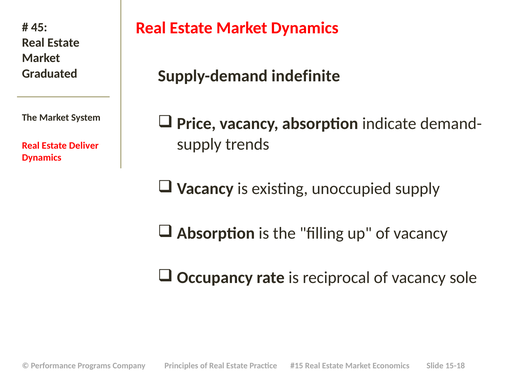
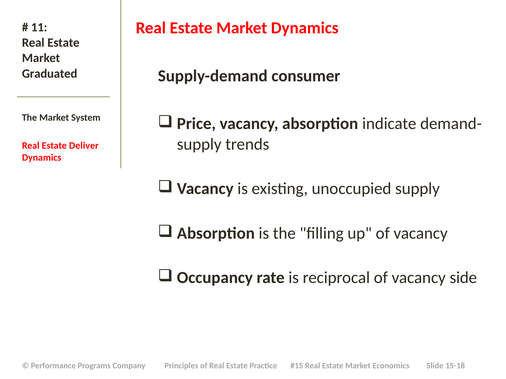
45: 45 -> 11
indefinite: indefinite -> consumer
sole: sole -> side
